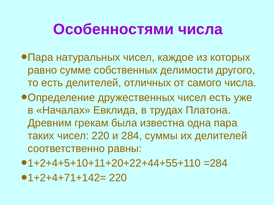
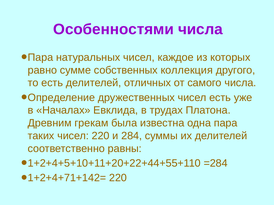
делимости: делимости -> коллекция
